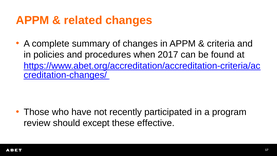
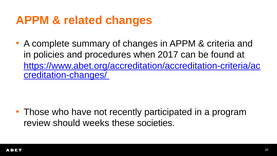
except: except -> weeks
effective: effective -> societies
